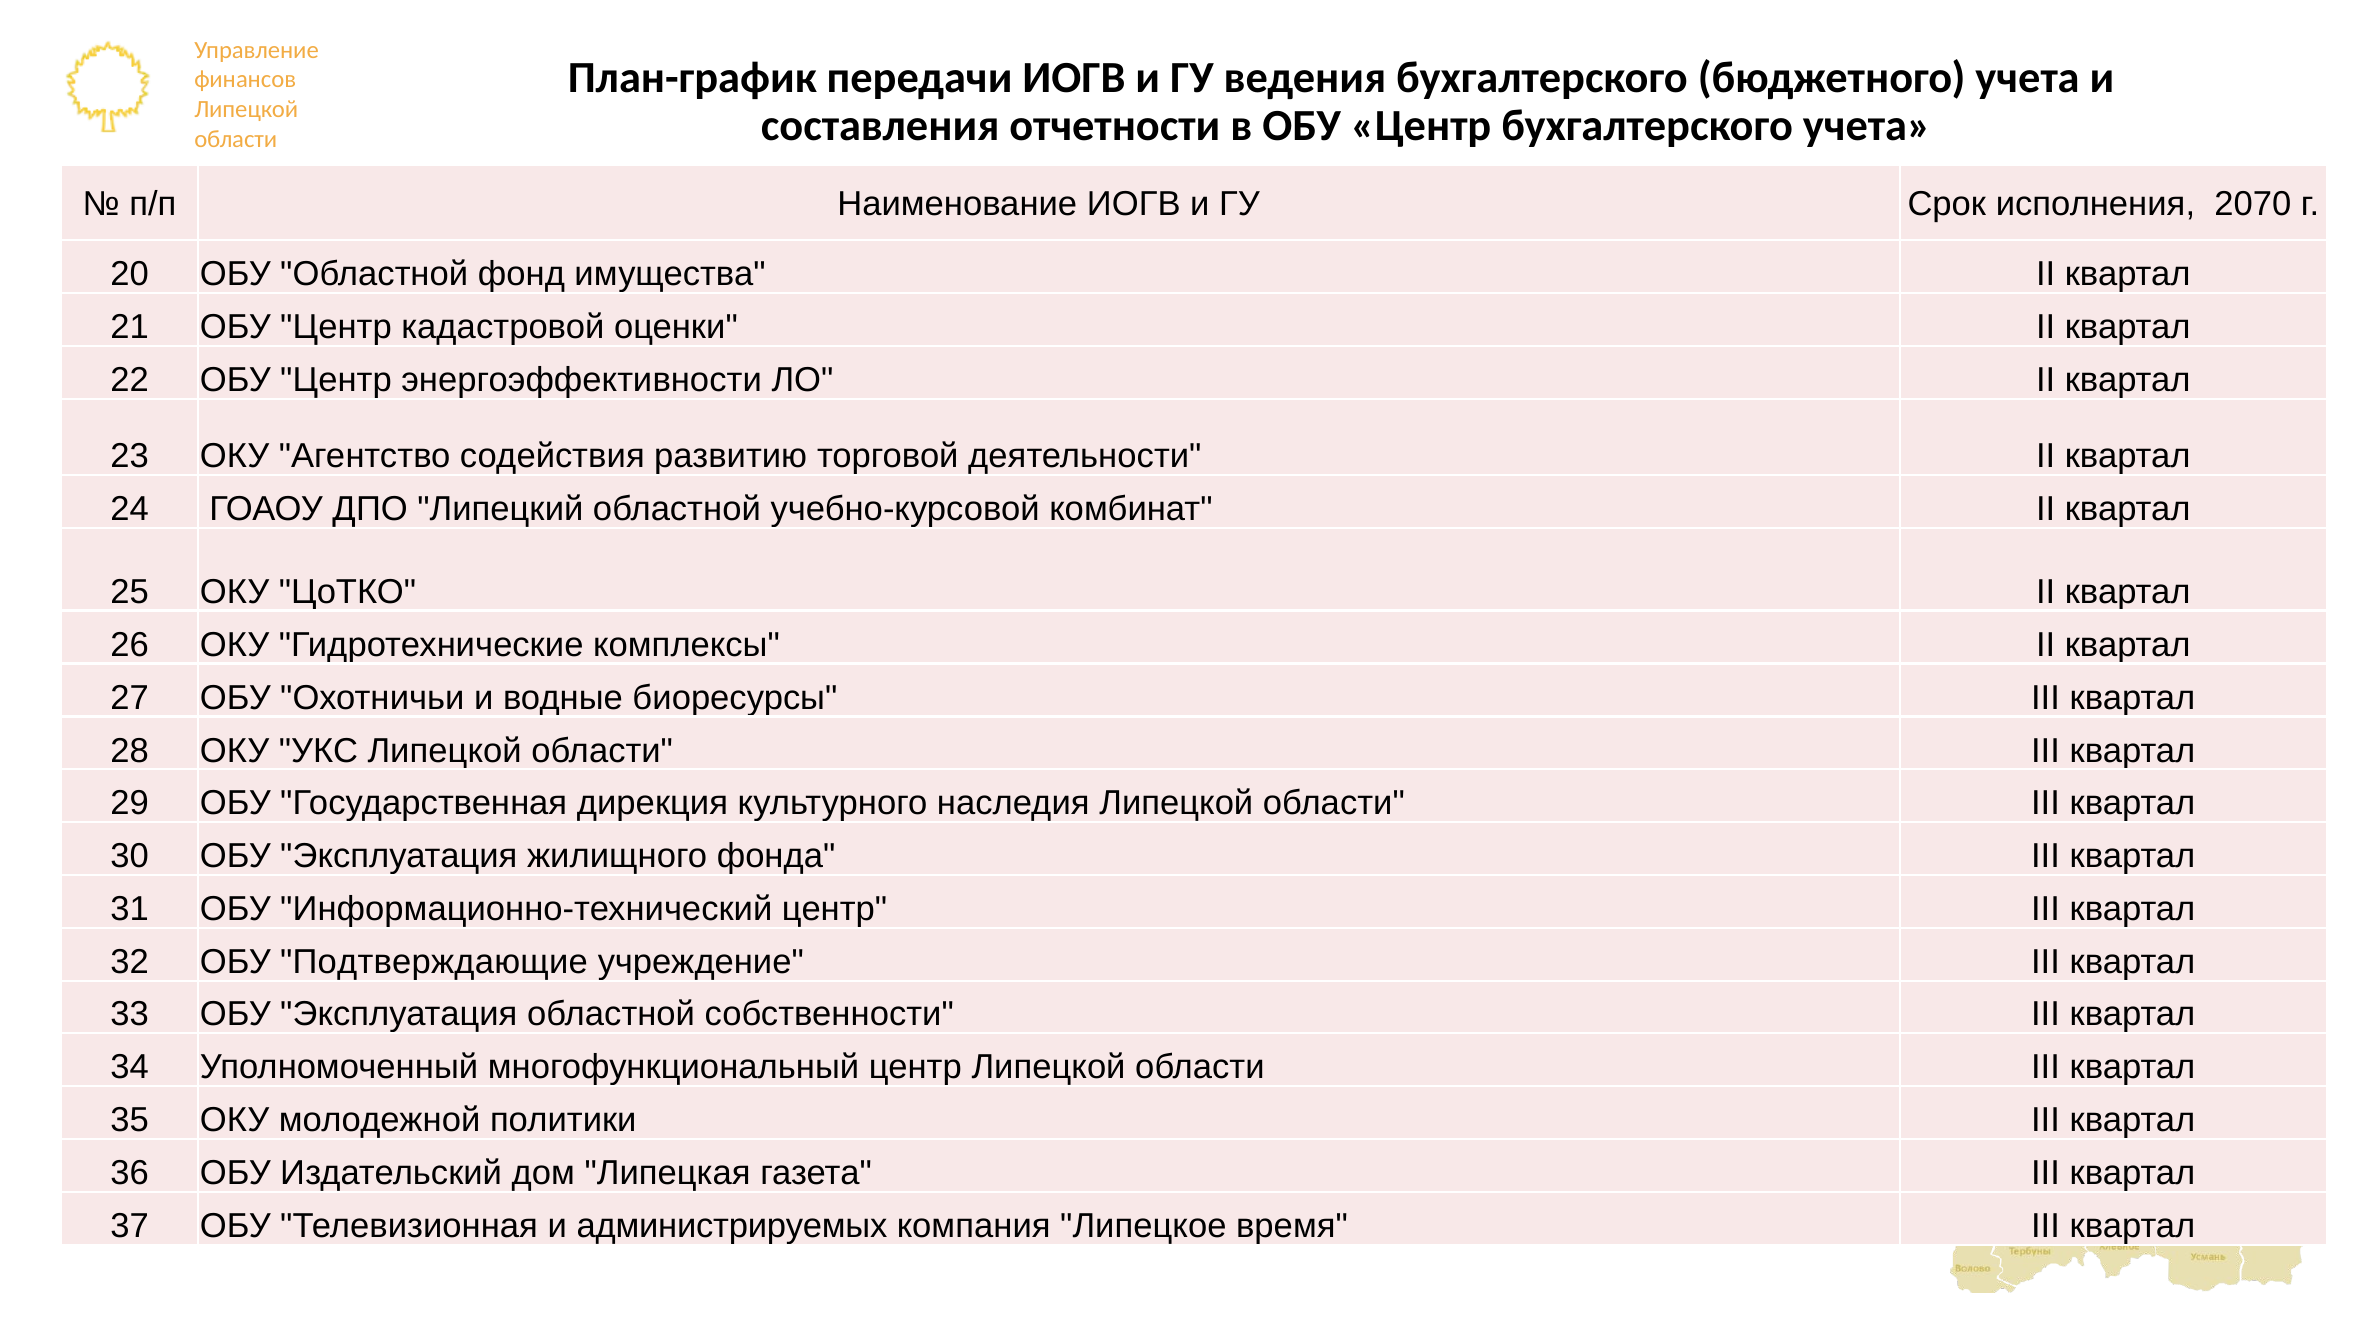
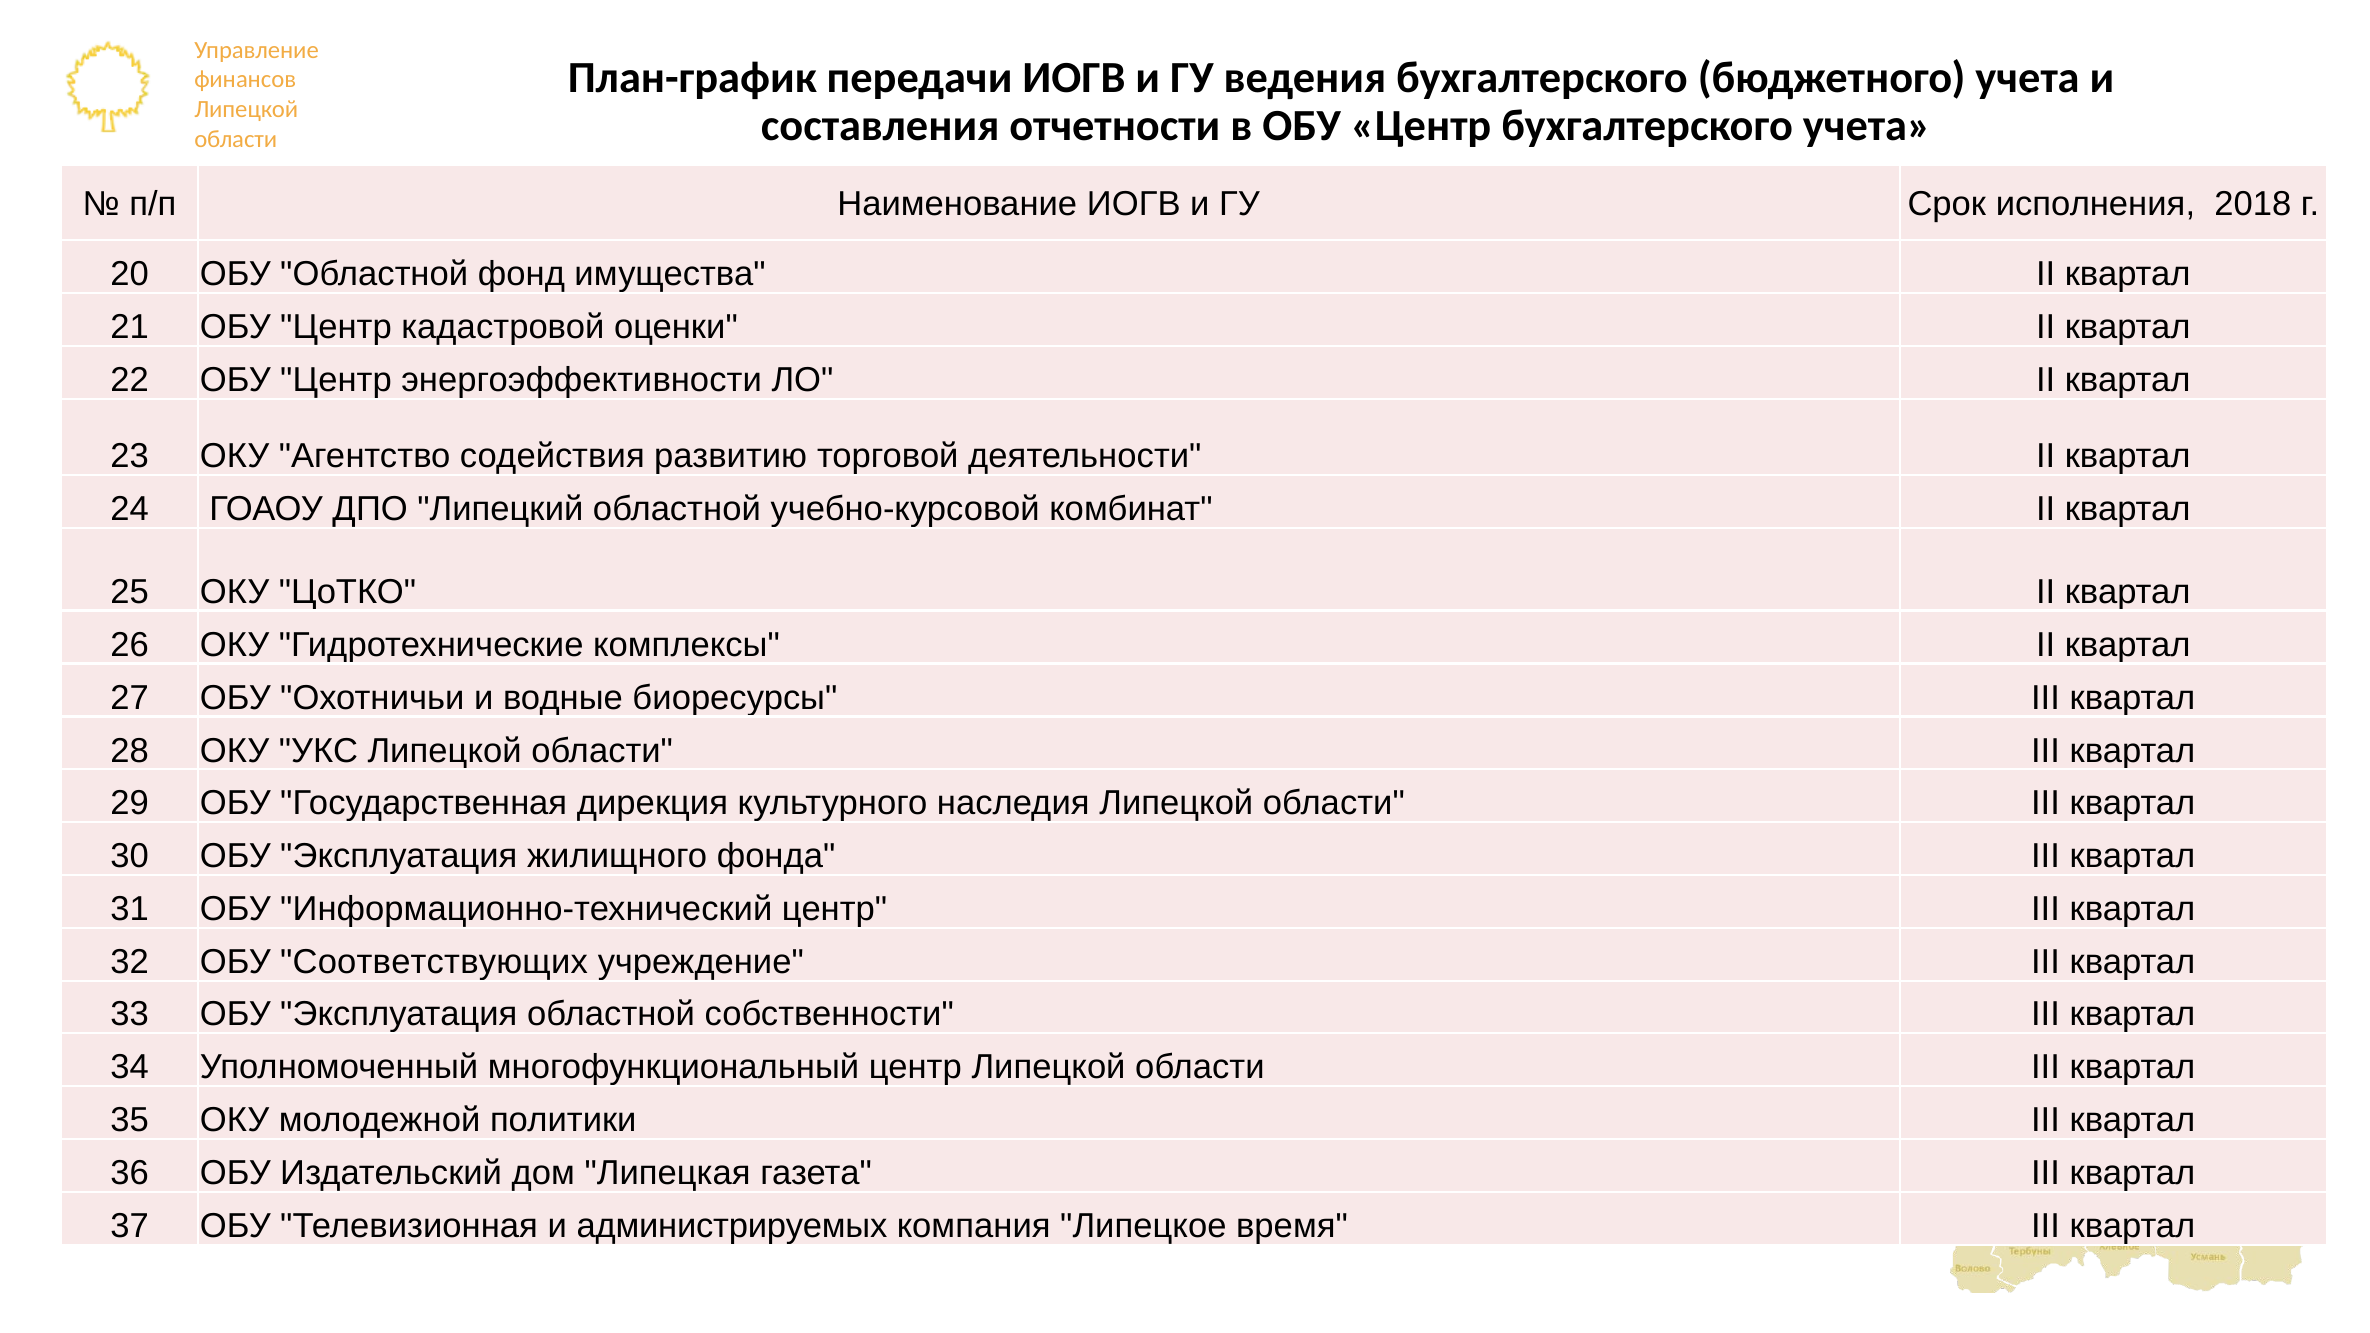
2070: 2070 -> 2018
Подтверждающие: Подтверждающие -> Соответствующих
